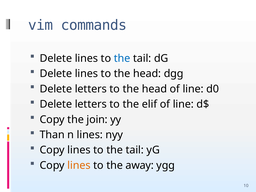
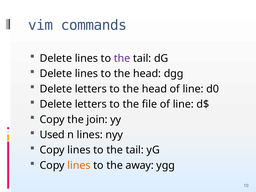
the at (122, 58) colour: blue -> purple
elif: elif -> file
Than: Than -> Used
